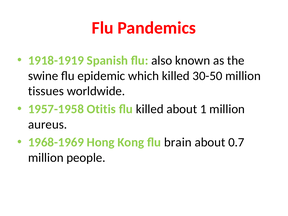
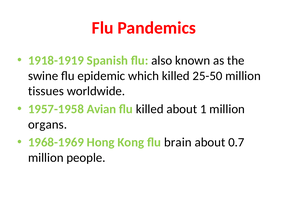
30-50: 30-50 -> 25-50
Otitis: Otitis -> Avian
aureus: aureus -> organs
